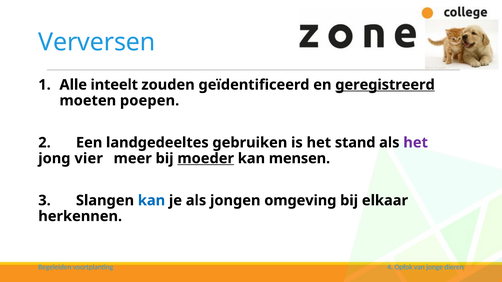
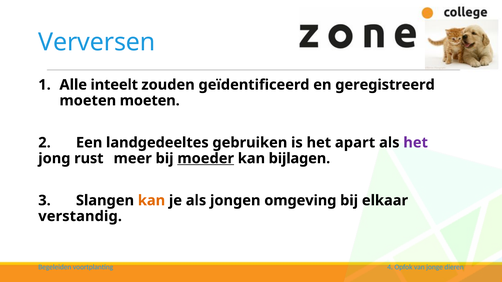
geregistreerd underline: present -> none
moeten poepen: poepen -> moeten
stand: stand -> apart
vier: vier -> rust
mensen: mensen -> bijlagen
kan at (152, 201) colour: blue -> orange
herkennen: herkennen -> verstandig
